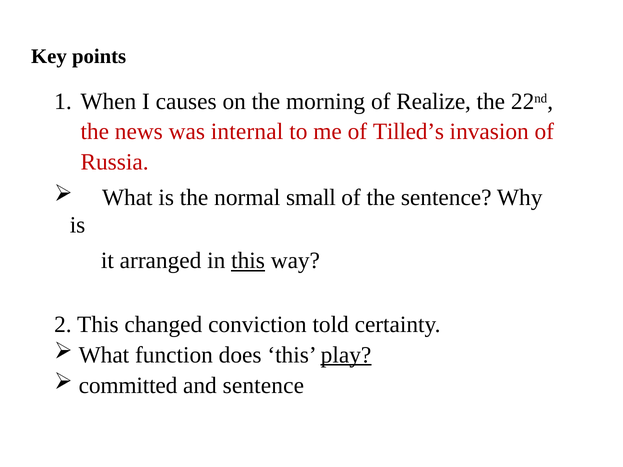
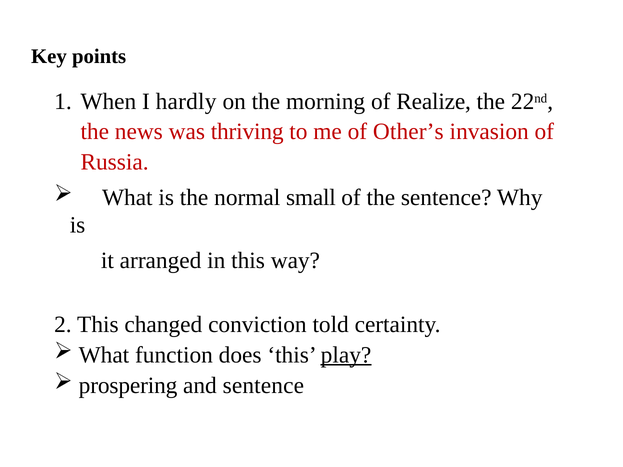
causes: causes -> hardly
internal: internal -> thriving
Tilled’s: Tilled’s -> Other’s
this at (248, 261) underline: present -> none
committed: committed -> prospering
